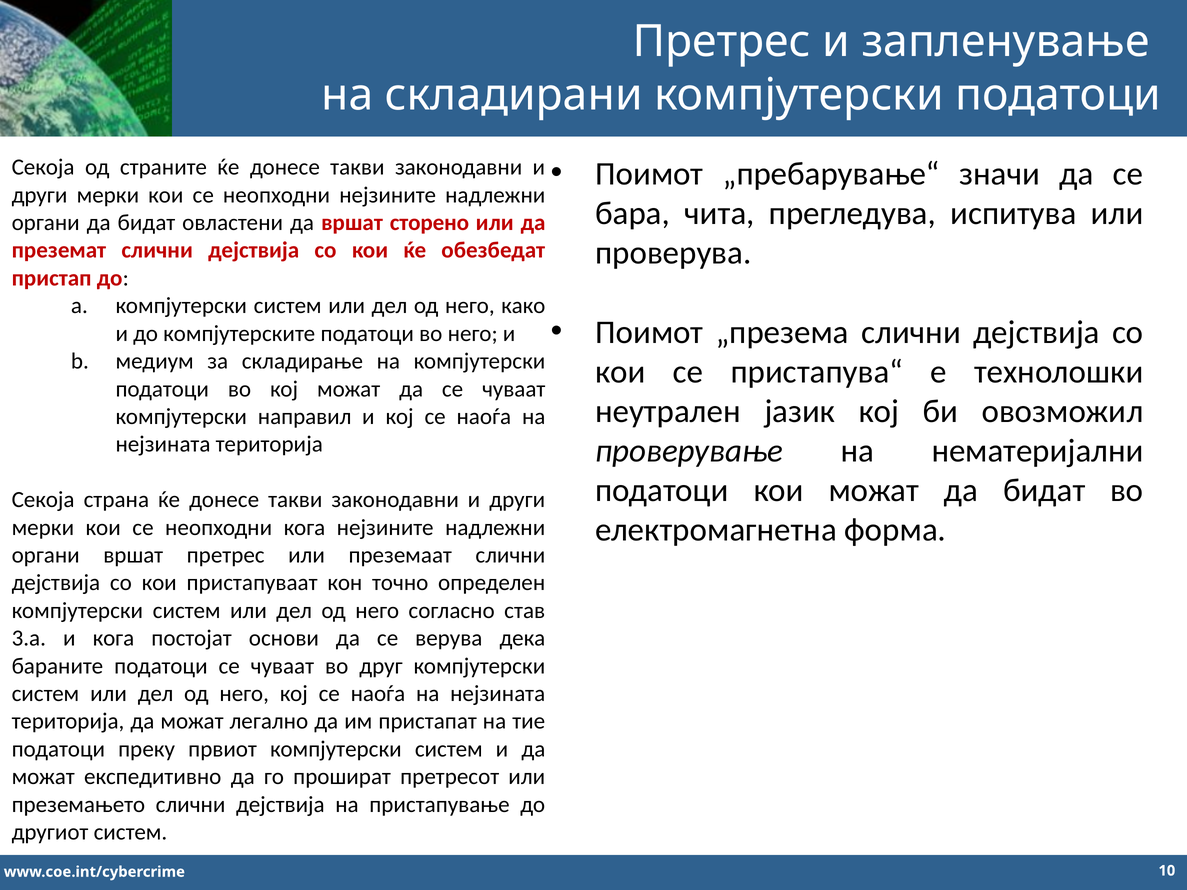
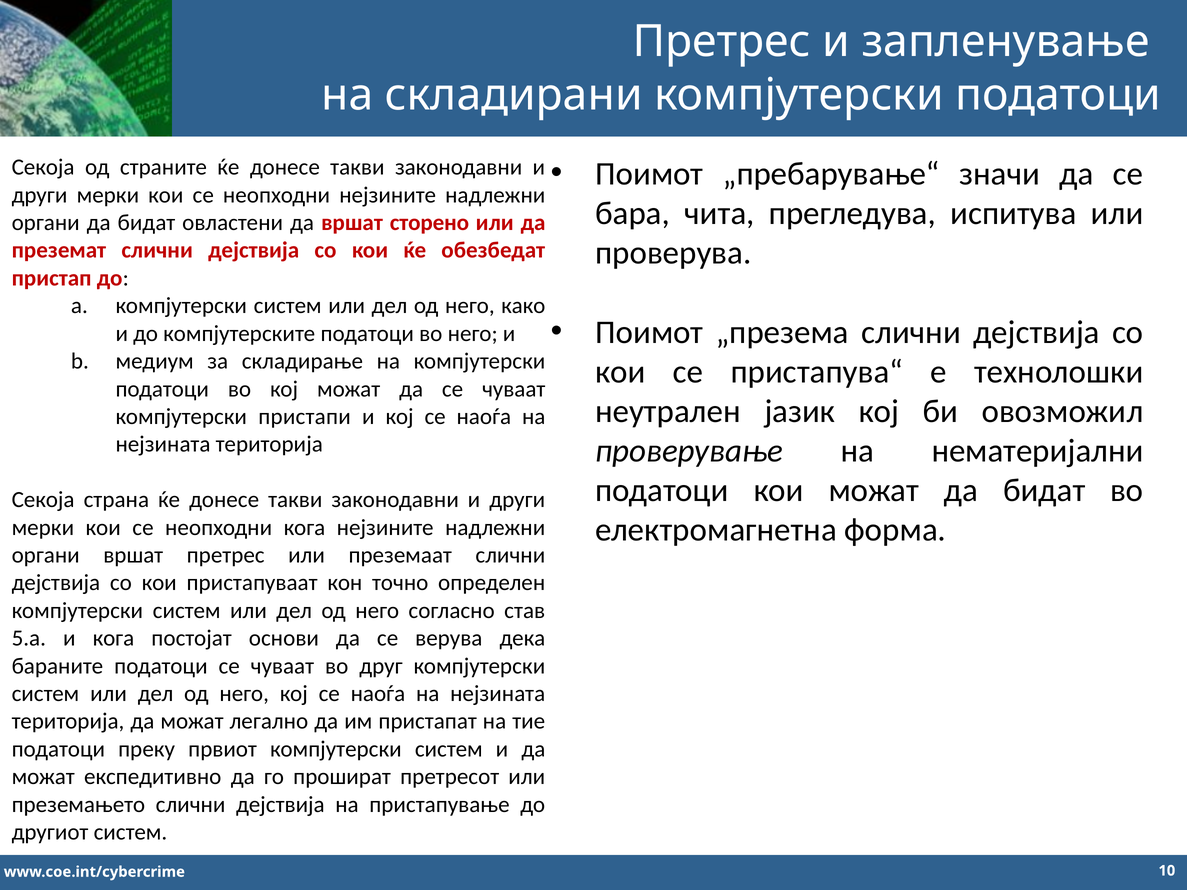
направил: направил -> пристапи
3.а: 3.а -> 5.а
